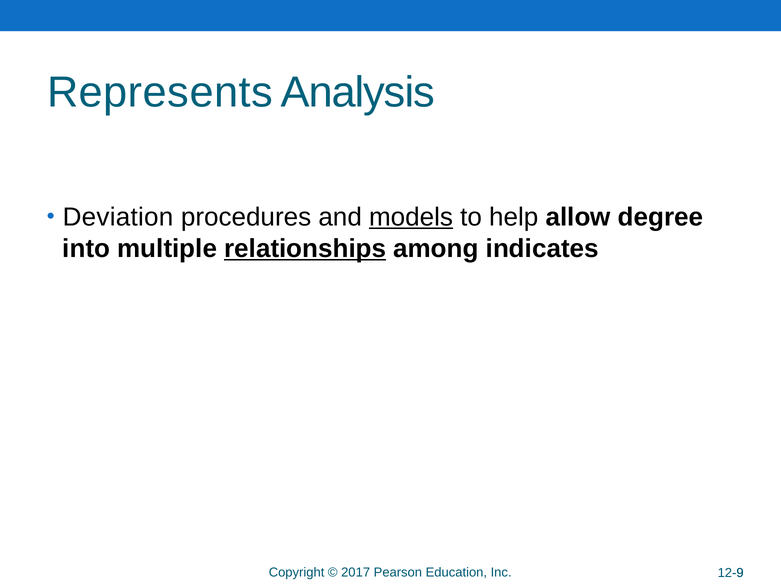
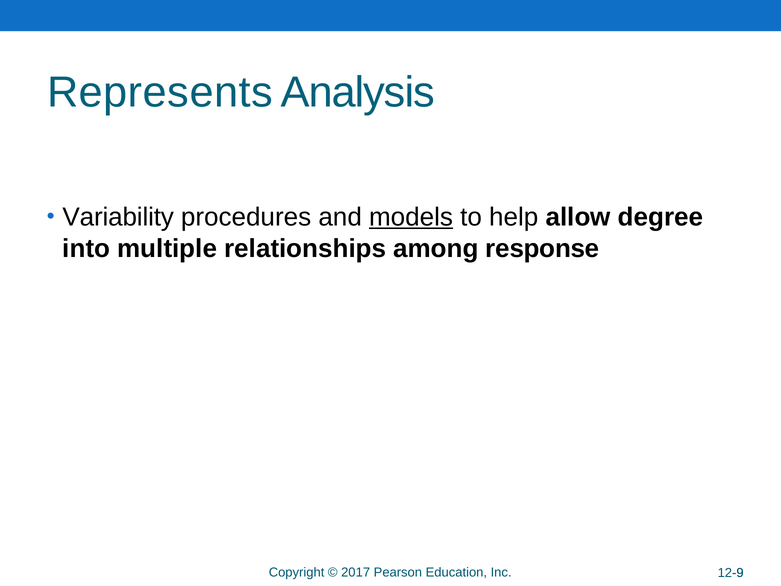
Deviation: Deviation -> Variability
relationships underline: present -> none
indicates: indicates -> response
